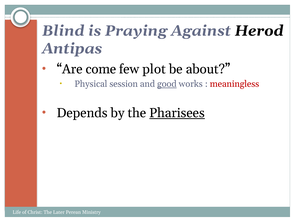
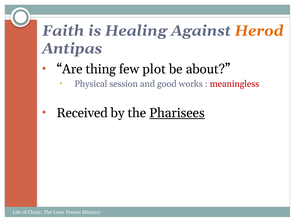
Blind: Blind -> Faith
Praying: Praying -> Healing
Herod colour: black -> orange
come: come -> thing
good underline: present -> none
Depends: Depends -> Received
